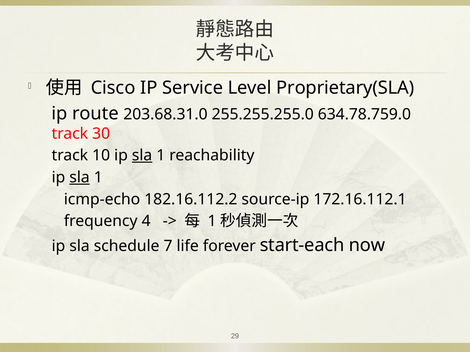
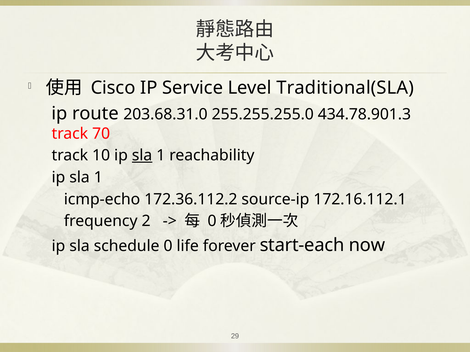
Proprietary(SLA: Proprietary(SLA -> Traditional(SLA
634.78.759.0: 634.78.759.0 -> 434.78.901.3
30: 30 -> 70
sla at (80, 178) underline: present -> none
182.16.112.2: 182.16.112.2 -> 172.36.112.2
4: 4 -> 2
1 at (212, 221): 1 -> 0
schedule 7: 7 -> 0
